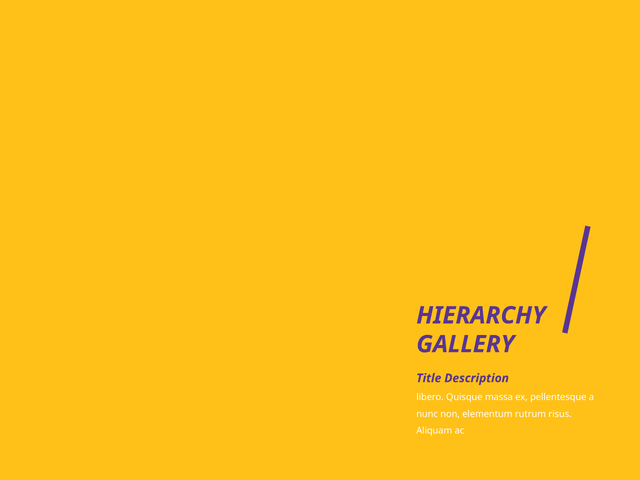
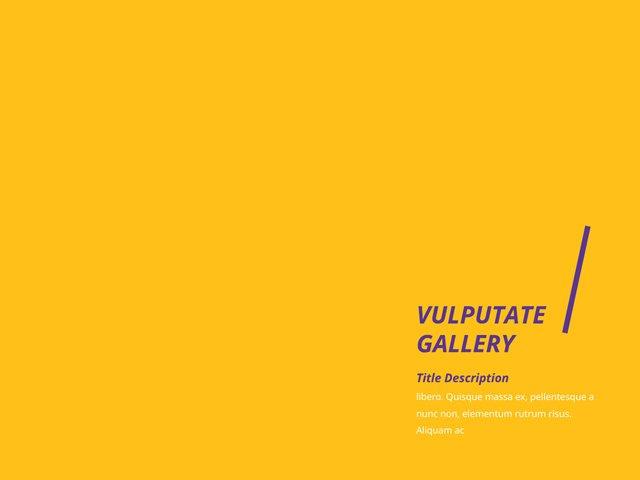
HIERARCHY: HIERARCHY -> VULPUTATE
